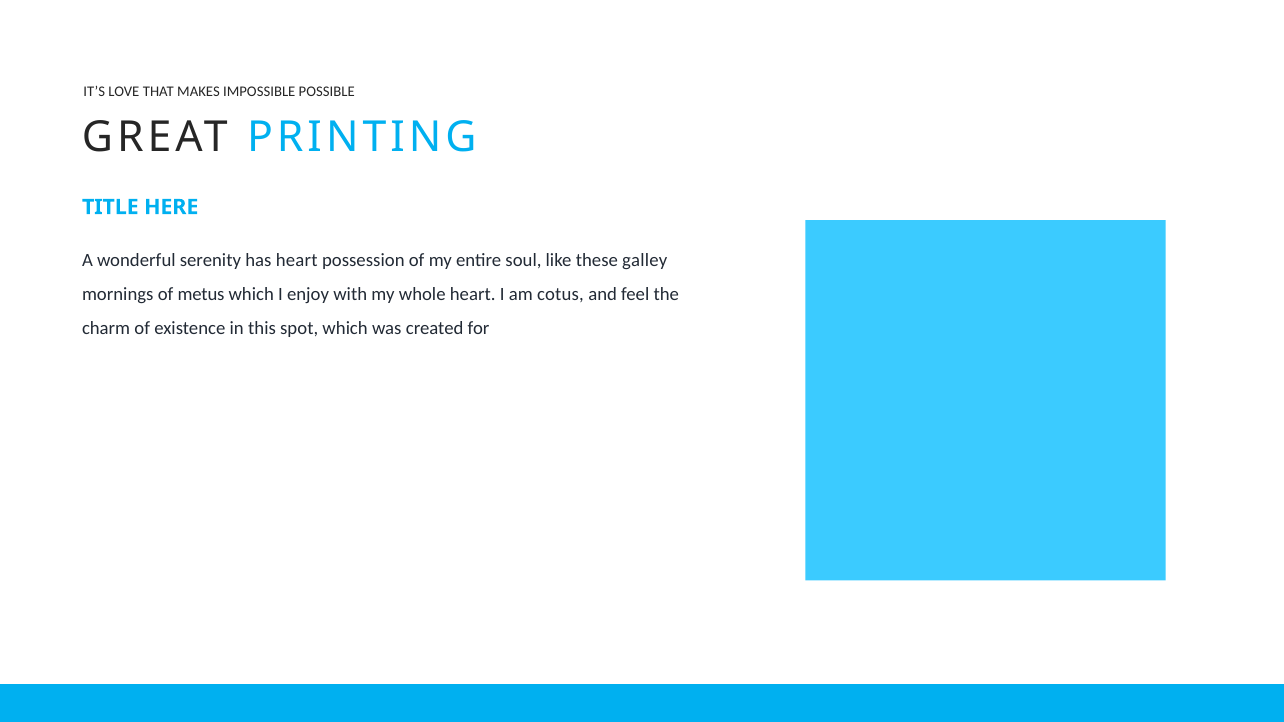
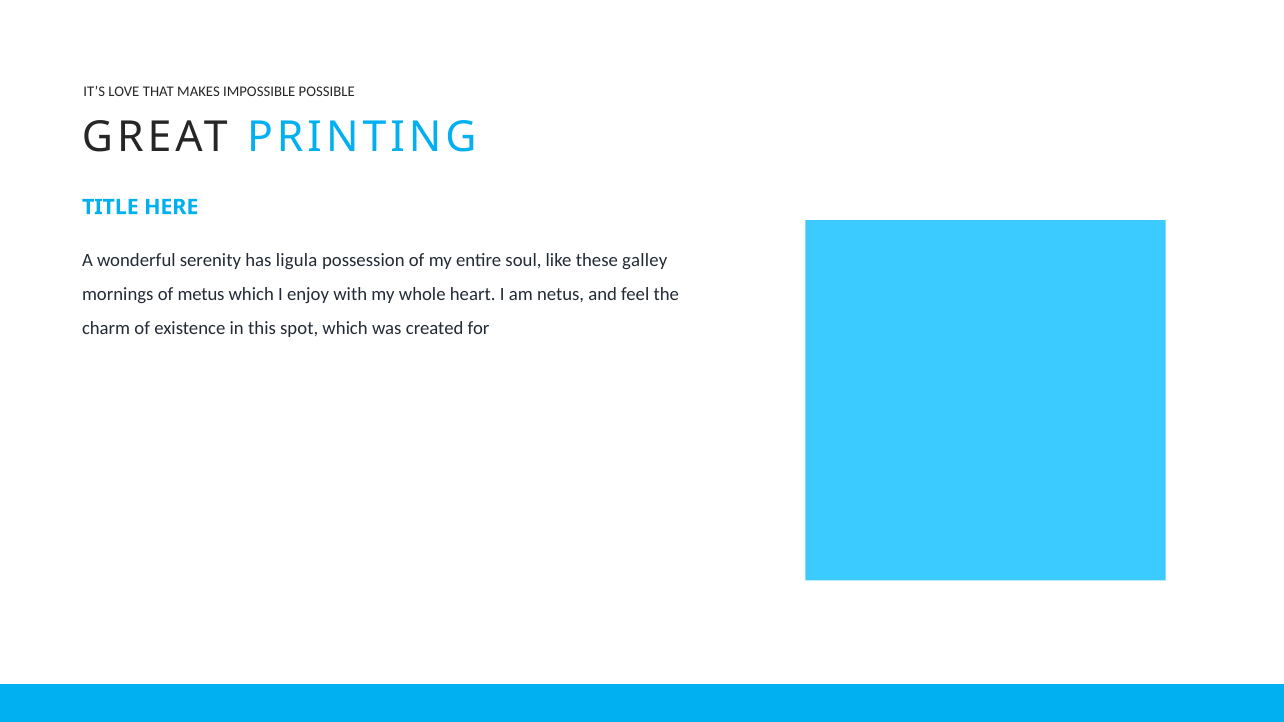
has heart: heart -> ligula
cotus: cotus -> netus
